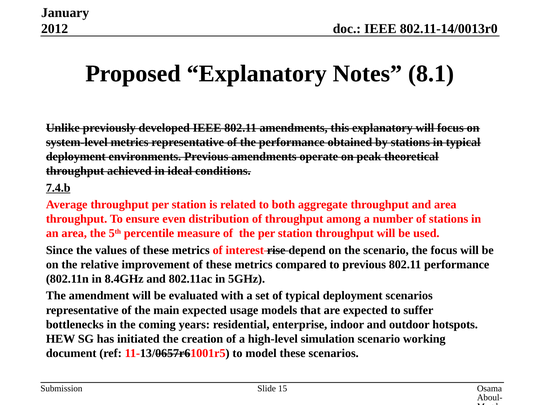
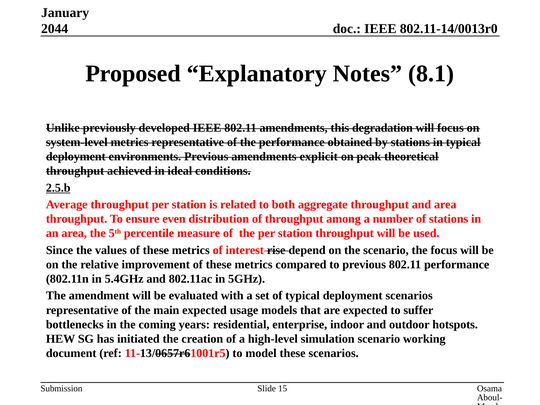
2012: 2012 -> 2044
this explanatory: explanatory -> degradation
operate: operate -> explicit
7.4.b: 7.4.b -> 2.5.b
8.4GHz: 8.4GHz -> 5.4GHz
